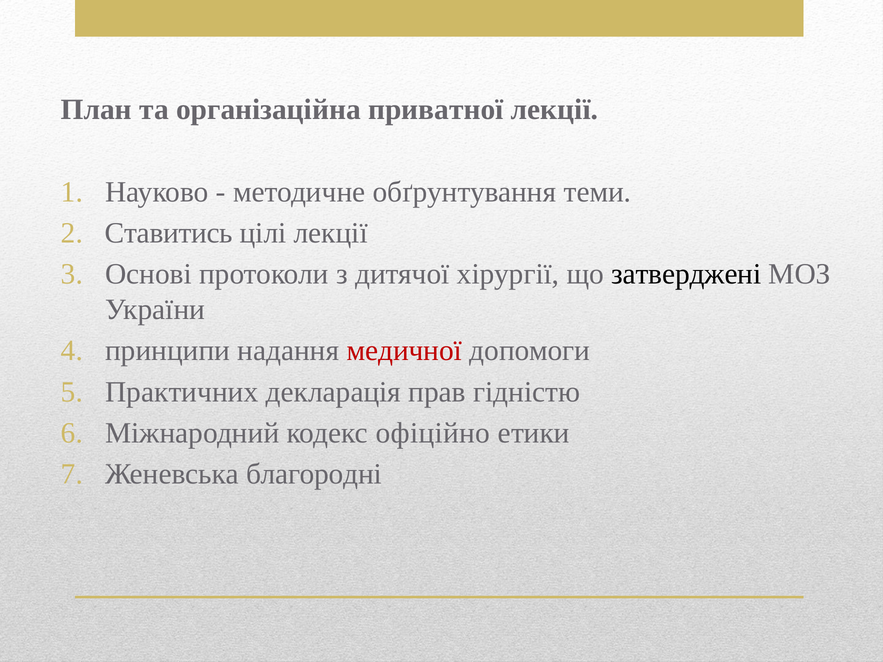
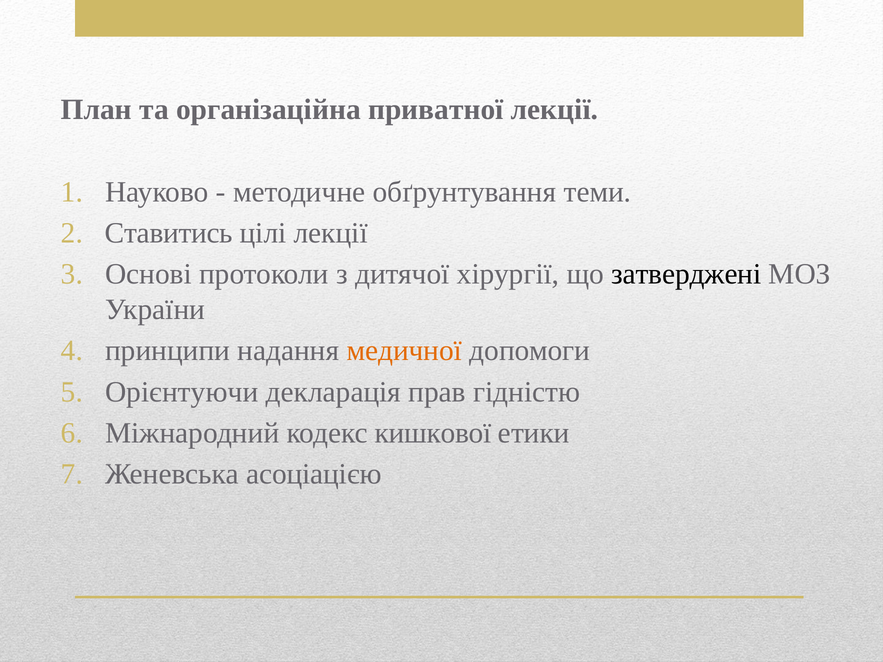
медичної colour: red -> orange
Практичних: Практичних -> Орієнтуючи
офіційно: офіційно -> кишкової
благородні: благородні -> асоціацією
